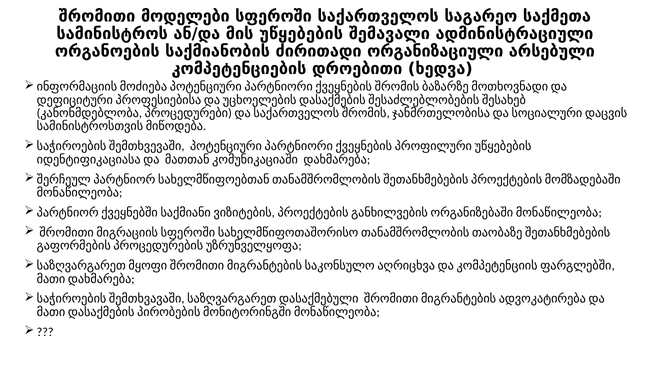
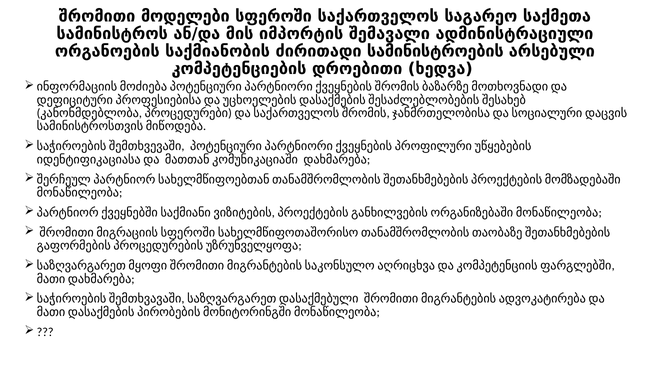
უწყებების: უწყებების -> იმპორტის
ორგანიზაციული: ორგანიზაციული -> სამინისტროების
